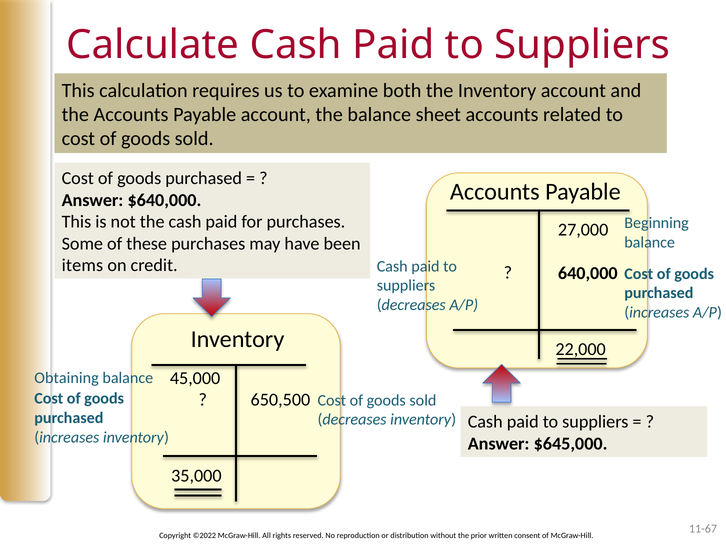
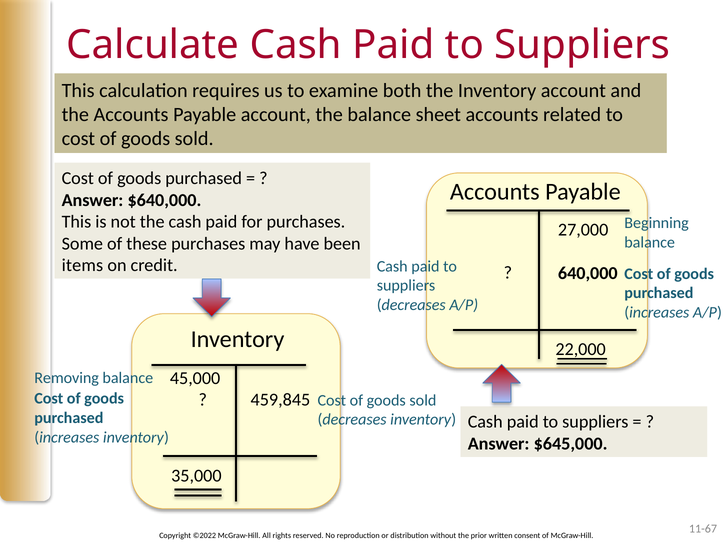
Obtaining: Obtaining -> Removing
650,500: 650,500 -> 459,845
